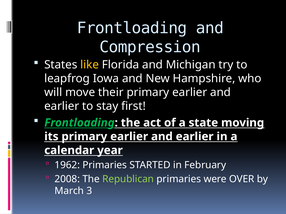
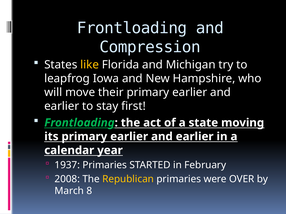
1962: 1962 -> 1937
Republican colour: light green -> yellow
3: 3 -> 8
